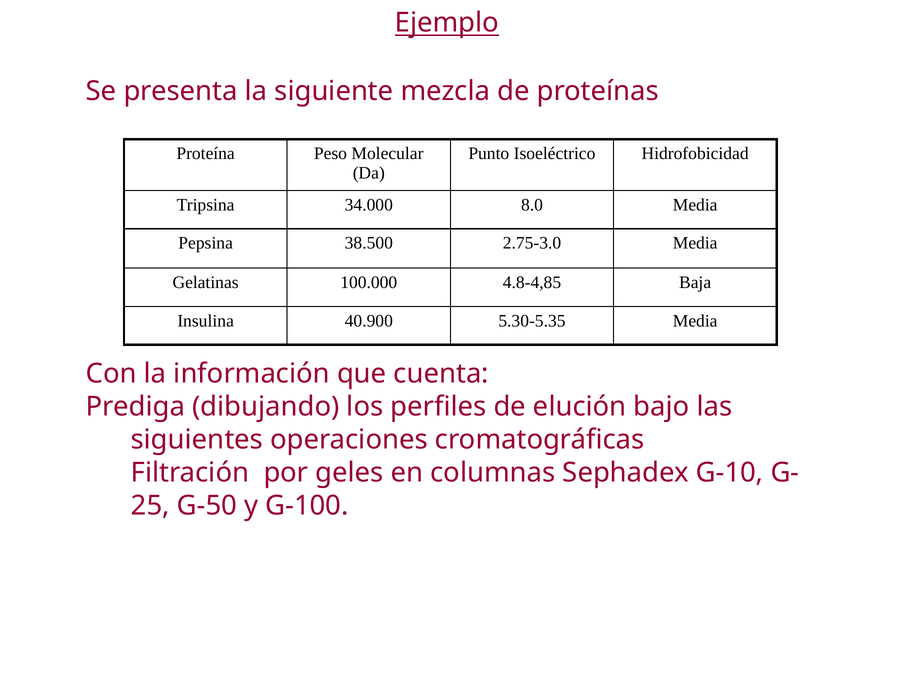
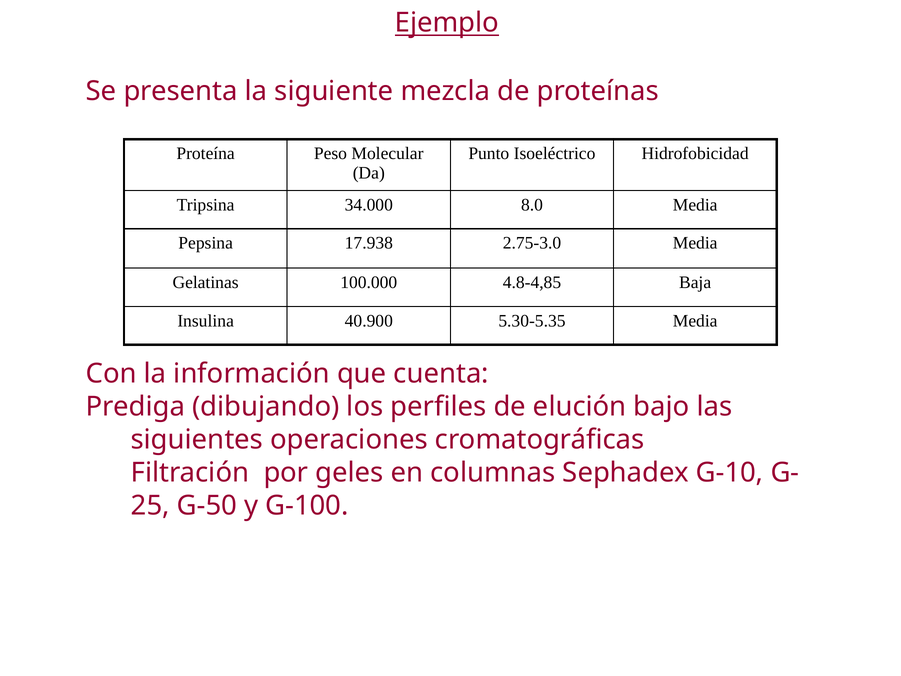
38.500: 38.500 -> 17.938
